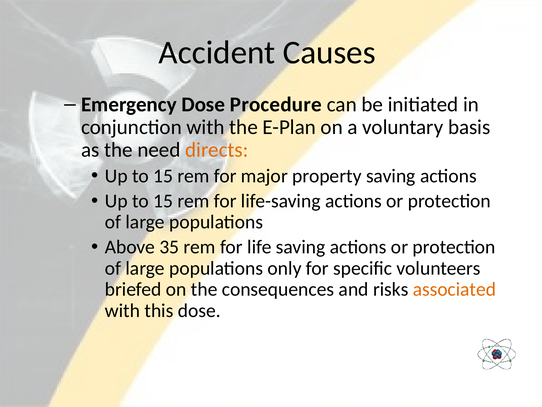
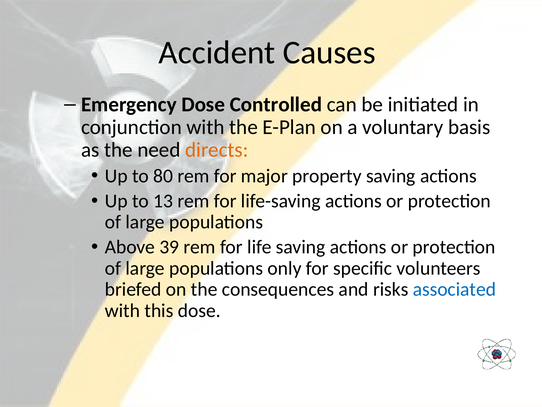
Procedure: Procedure -> Controlled
15 at (163, 176): 15 -> 80
15 at (163, 201): 15 -> 13
35: 35 -> 39
associated colour: orange -> blue
